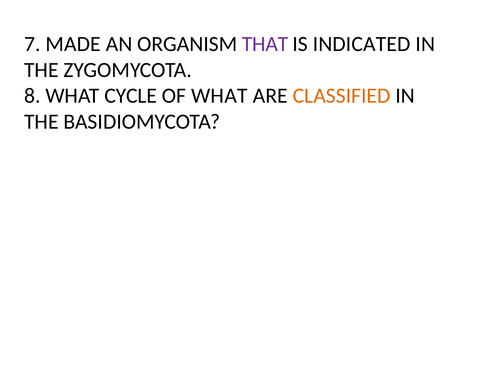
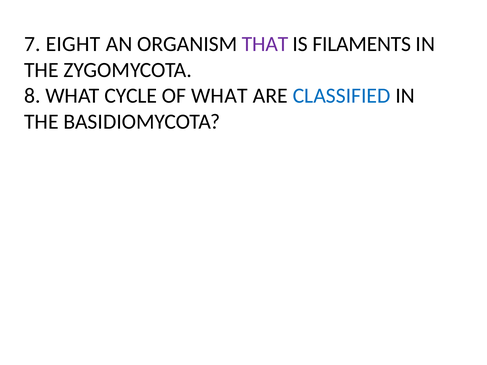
MADE: MADE -> EIGHT
INDICATED: INDICATED -> FILAMENTS
CLASSIFIED colour: orange -> blue
